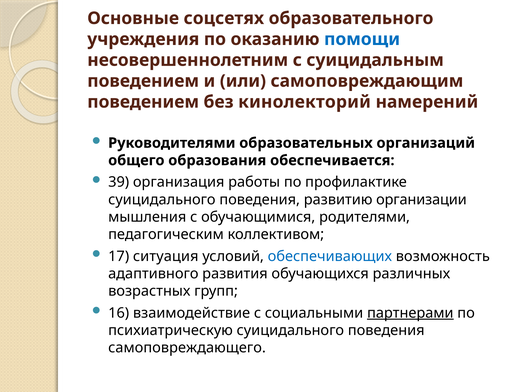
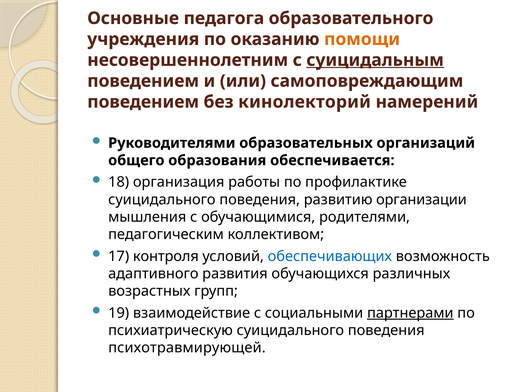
соцсетях: соцсетях -> педагога
помощи colour: blue -> orange
суицидальным underline: none -> present
39: 39 -> 18
ситуация: ситуация -> контроля
16: 16 -> 19
самоповреждающего: самоповреждающего -> психотравмирующей
